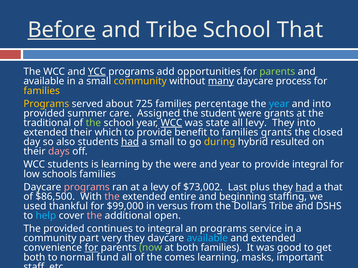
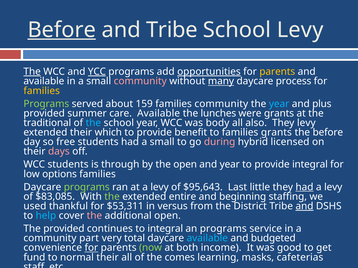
School That: That -> Levy
The at (32, 72) underline: none -> present
opportunities underline: none -> present
parents at (277, 72) colour: light green -> yellow
community at (140, 81) colour: yellow -> pink
Programs at (46, 104) colour: yellow -> light green
725: 725 -> 159
families percentage: percentage -> community
and into: into -> plus
care Assigned: Assigned -> Available
student: student -> lunches
the at (93, 123) colour: light green -> light blue
WCC at (171, 123) underline: present -> none
state: state -> body
all levy: levy -> also
They into: into -> levy
the closed: closed -> before
also: also -> free
had at (130, 142) underline: present -> none
during colour: yellow -> pink
resulted: resulted -> licensed
is learning: learning -> through
the were: were -> open
schools: schools -> options
programs at (87, 187) colour: pink -> light green
$73,002: $73,002 -> $95,643
plus: plus -> little
that at (333, 187): that -> levy
$86,500: $86,500 -> $83,085
the at (112, 197) colour: pink -> light green
$99,000: $99,000 -> $53,311
Dollars: Dollars -> District
and at (304, 206) underline: none -> present
very they: they -> total
and extended: extended -> budgeted
both families: families -> income
both at (34, 258): both -> fund
normal fund: fund -> their
important: important -> cafeterias
